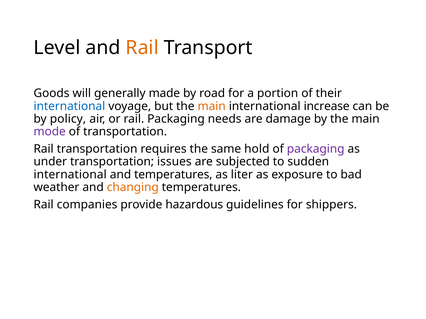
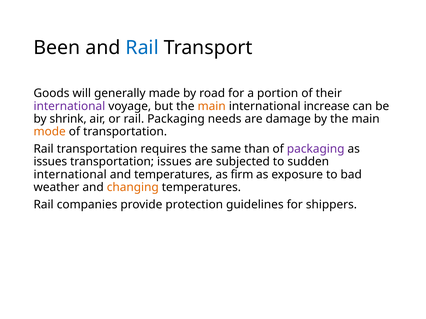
Level: Level -> Been
Rail at (142, 48) colour: orange -> blue
international at (69, 106) colour: blue -> purple
policy: policy -> shrink
mode colour: purple -> orange
hold: hold -> than
under at (50, 162): under -> issues
liter: liter -> firm
hazardous: hazardous -> protection
